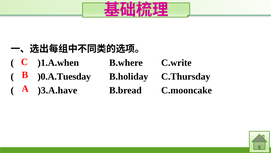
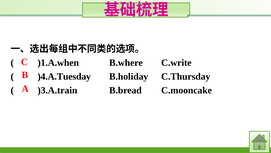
)0.A.Tuesday: )0.A.Tuesday -> )4.A.Tuesday
)3.A.have: )3.A.have -> )3.A.train
